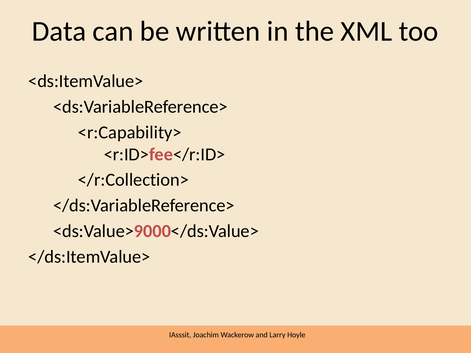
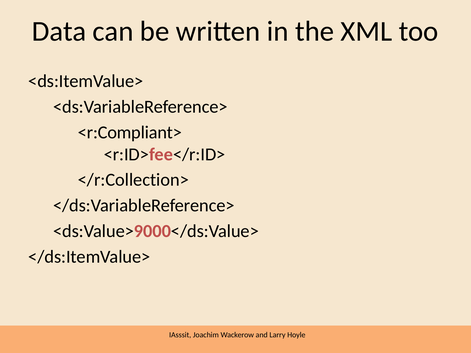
<r:Capability>: <r:Capability> -> <r:Compliant>
